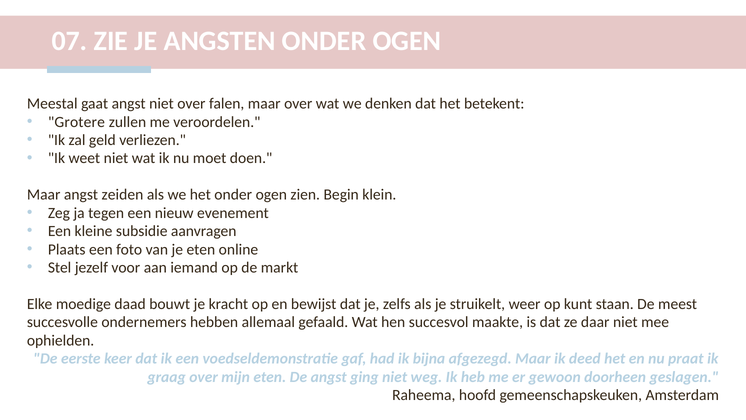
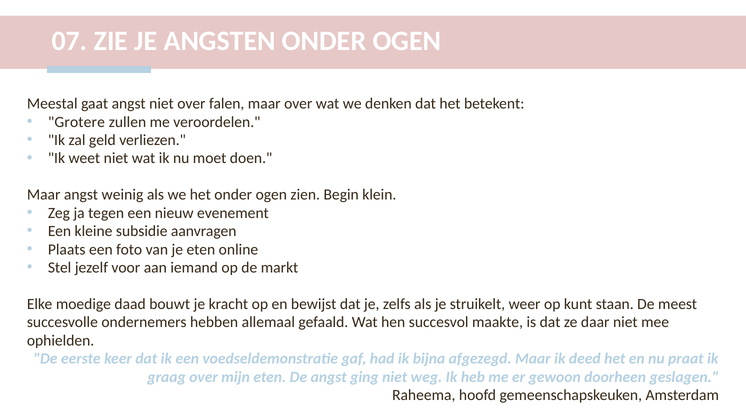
zeiden: zeiden -> weinig
